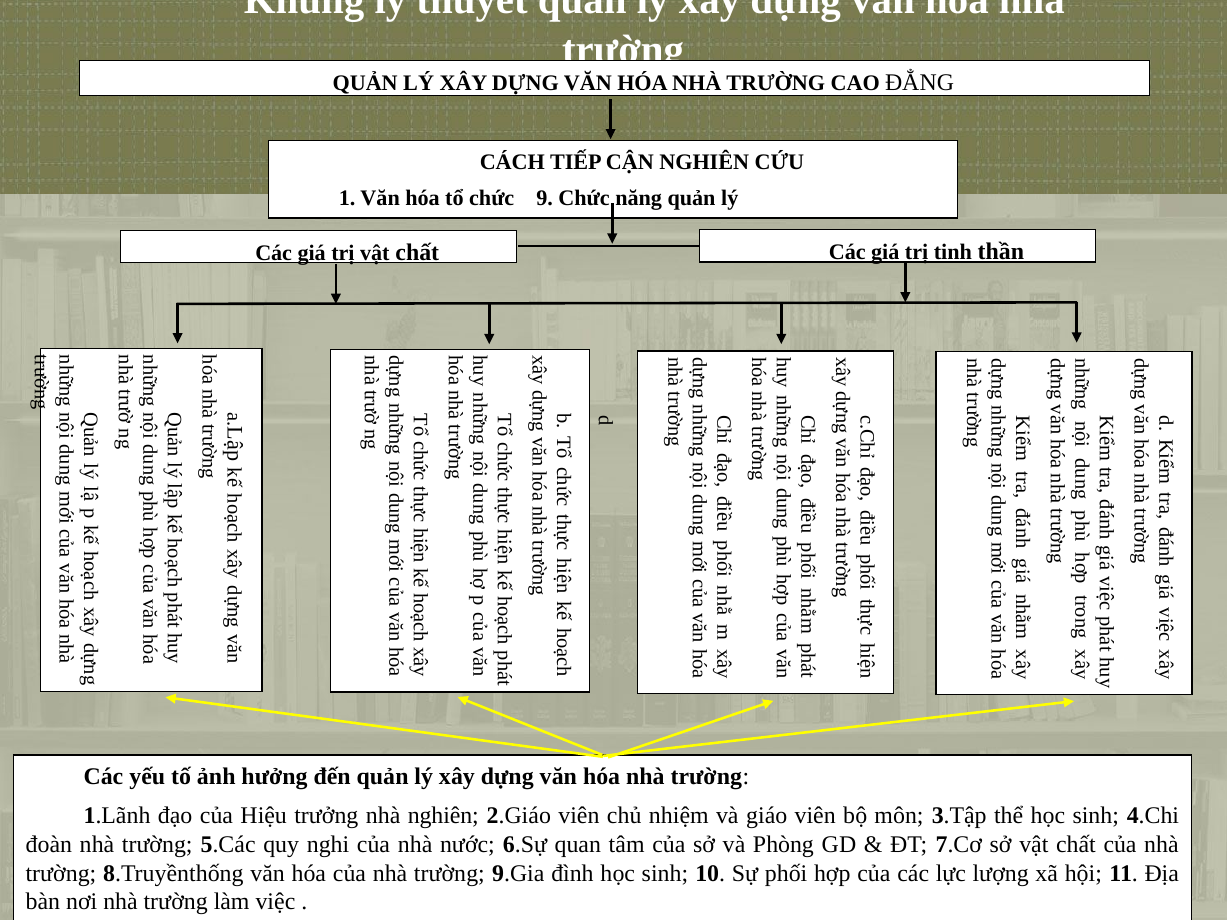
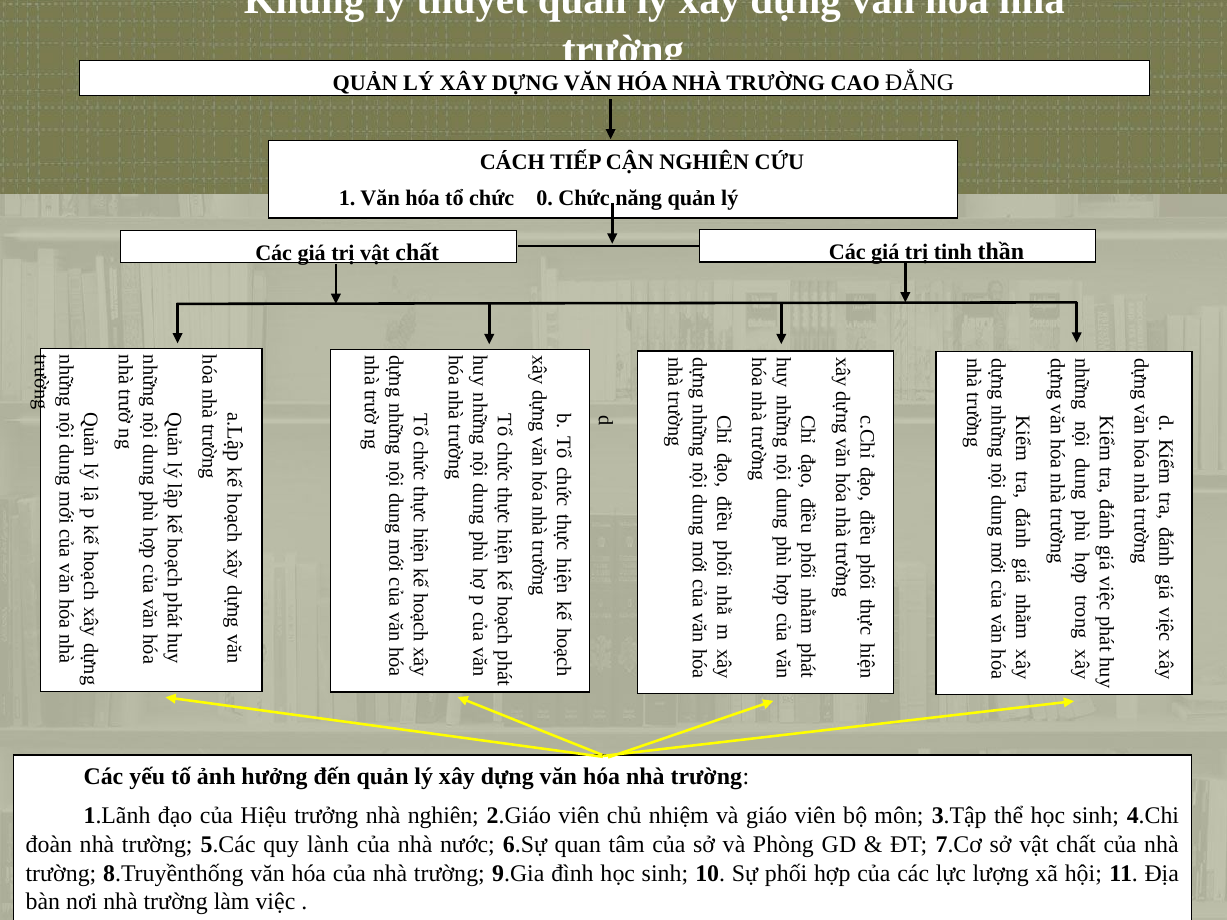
9: 9 -> 0
nghi: nghi -> lành
